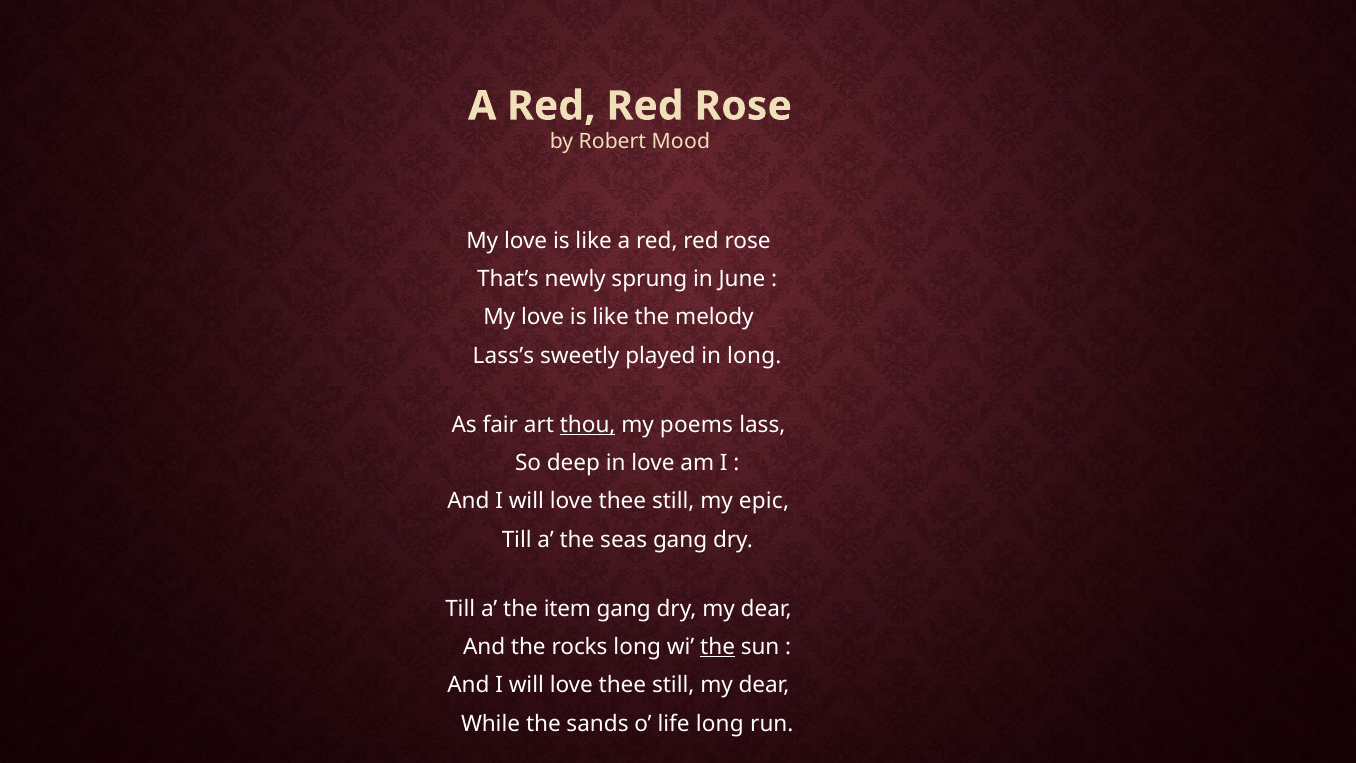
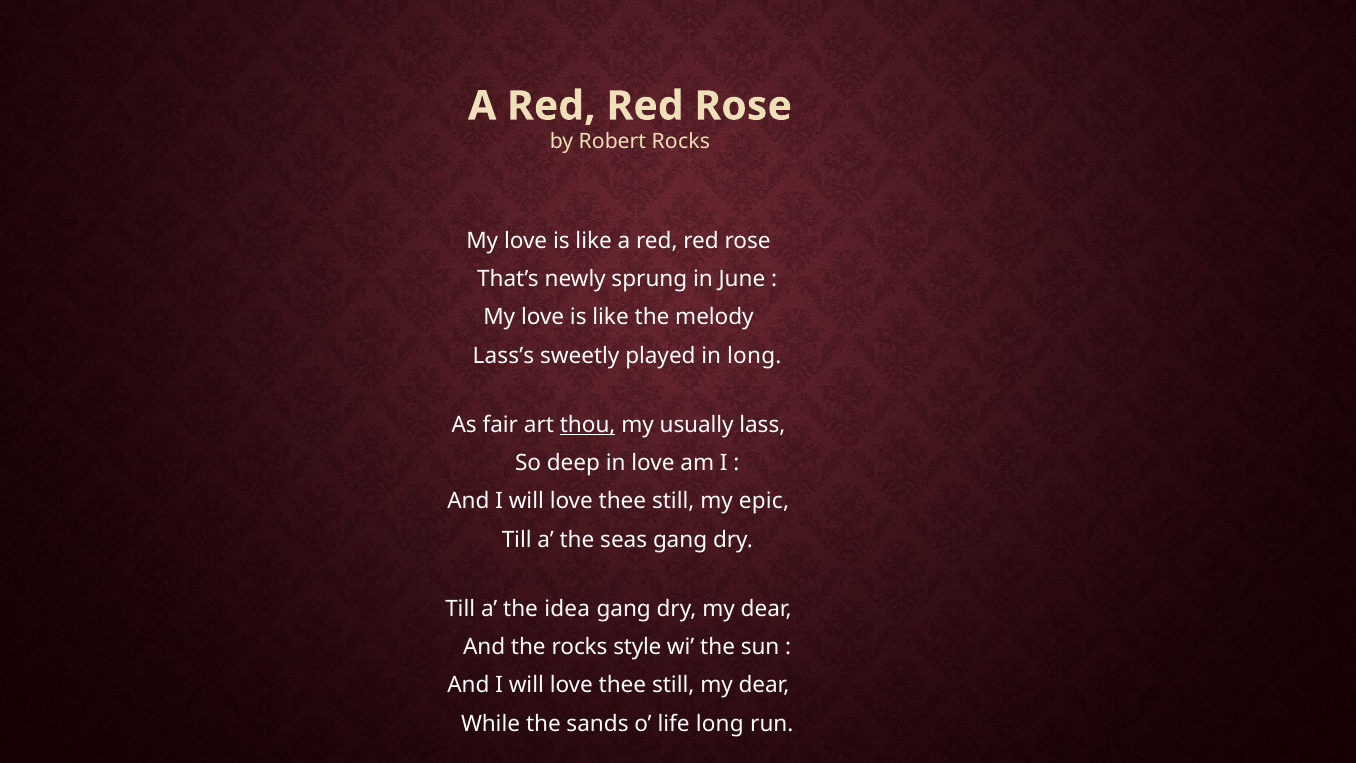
Robert Mood: Mood -> Rocks
poems: poems -> usually
item: item -> idea
rocks long: long -> style
the at (718, 647) underline: present -> none
